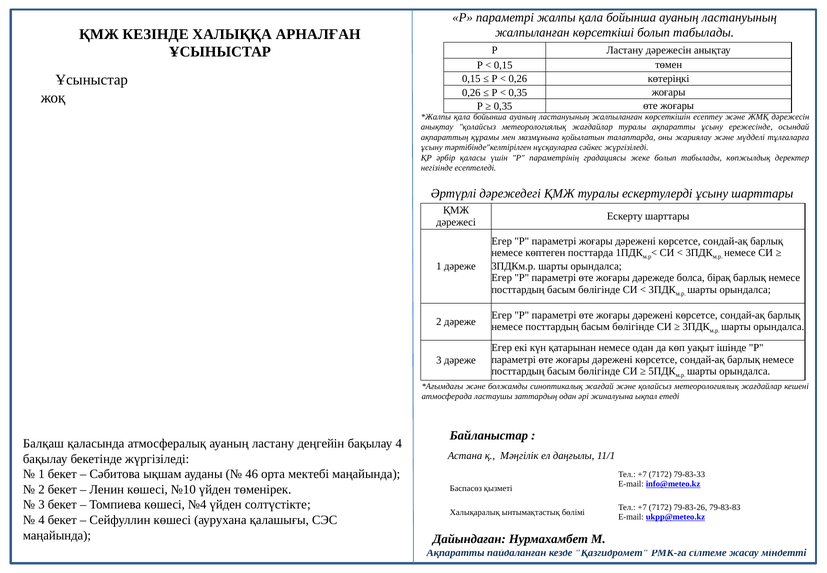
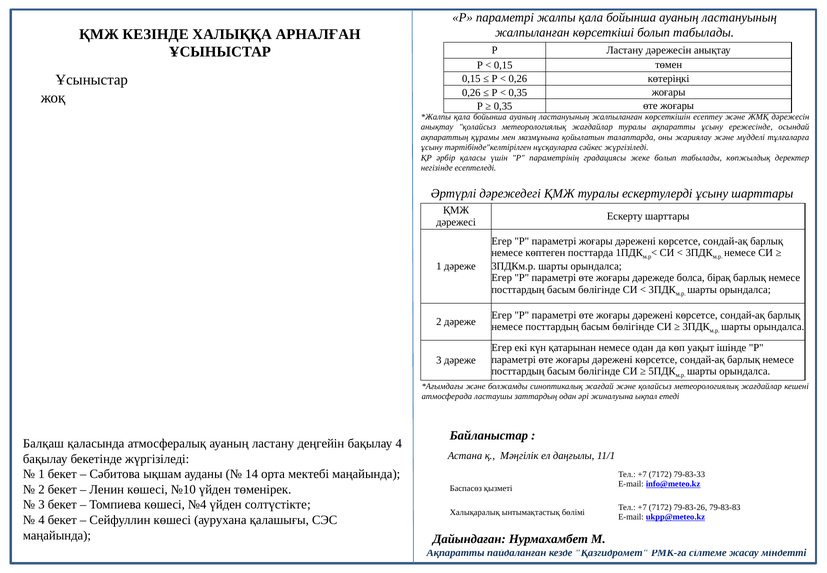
46: 46 -> 14
